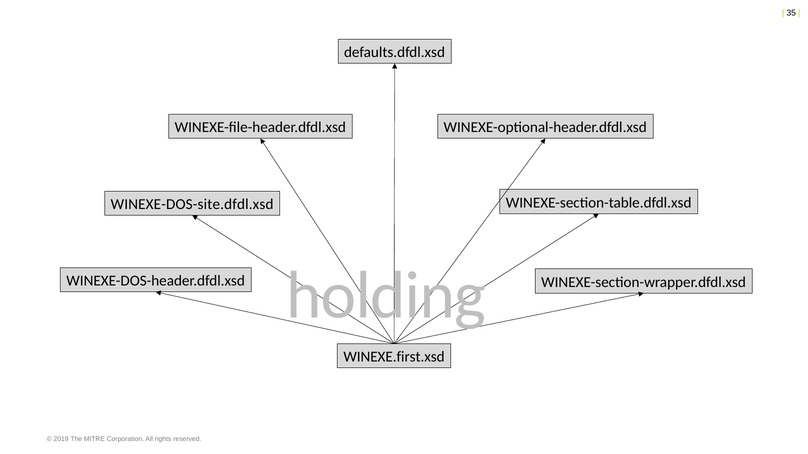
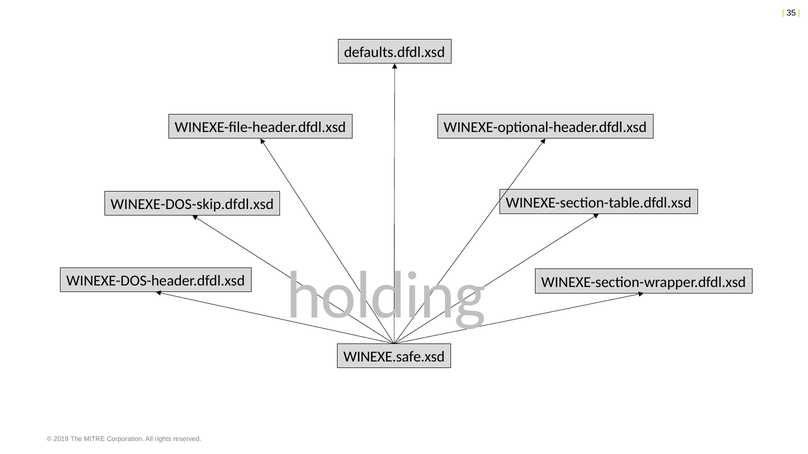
WINEXE-DOS-site.dfdl.xsd: WINEXE-DOS-site.dfdl.xsd -> WINEXE-DOS-skip.dfdl.xsd
WINEXE.first.xsd: WINEXE.first.xsd -> WINEXE.safe.xsd
